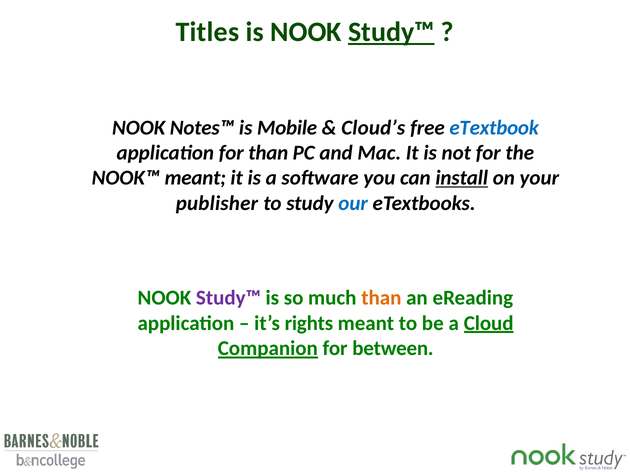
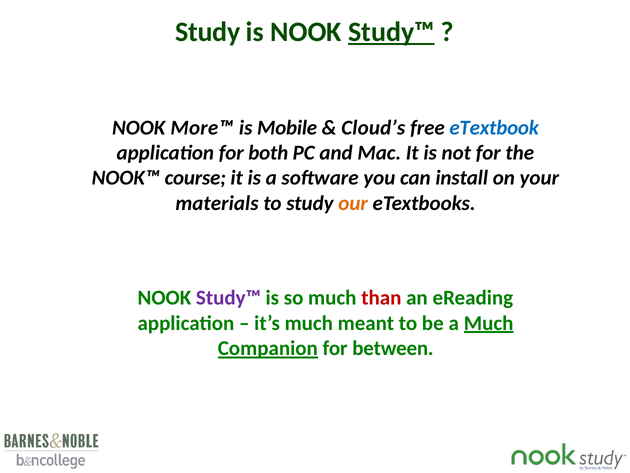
Titles at (208, 32): Titles -> Study
Notes™: Notes™ -> More™
for than: than -> both
NOOK™ meant: meant -> course
install underline: present -> none
publisher: publisher -> materials
our colour: blue -> orange
than at (381, 298) colour: orange -> red
it’s rights: rights -> much
a Cloud: Cloud -> Much
